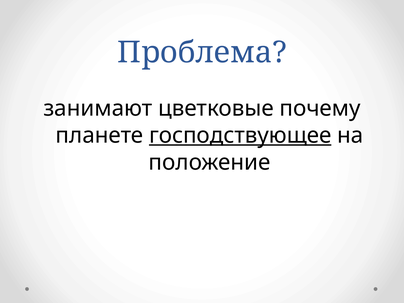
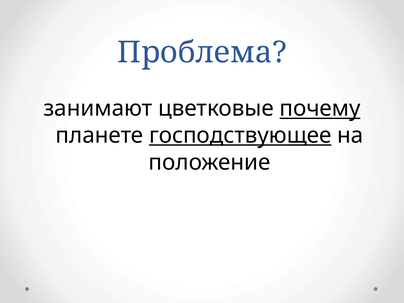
почему underline: none -> present
